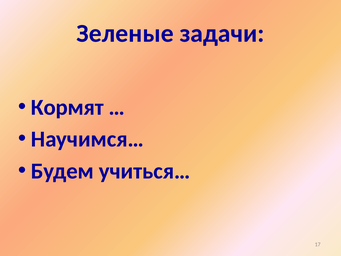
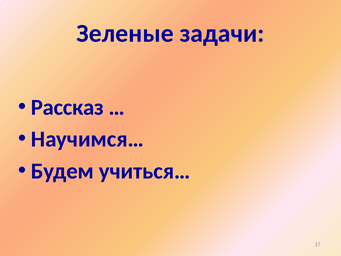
Кормят: Кормят -> Рассказ
